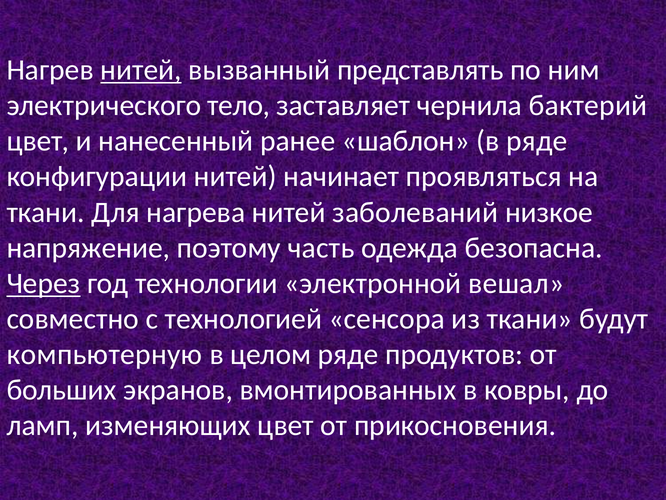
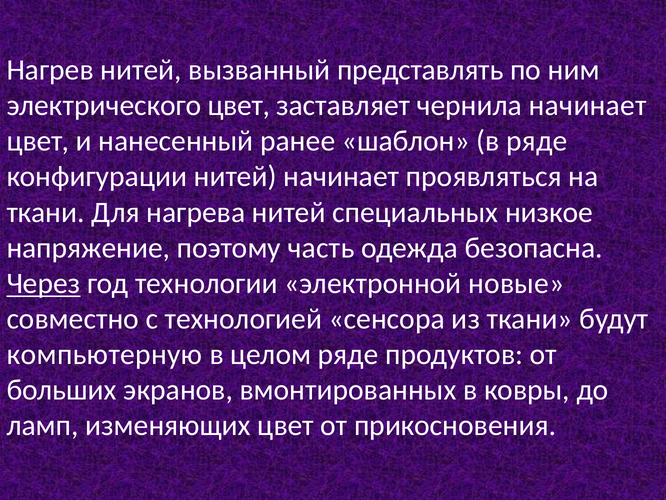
нитей at (141, 70) underline: present -> none
электрического тело: тело -> цвет
чернила бактерий: бактерий -> начинает
заболеваний: заболеваний -> специальных
вешал: вешал -> новые
